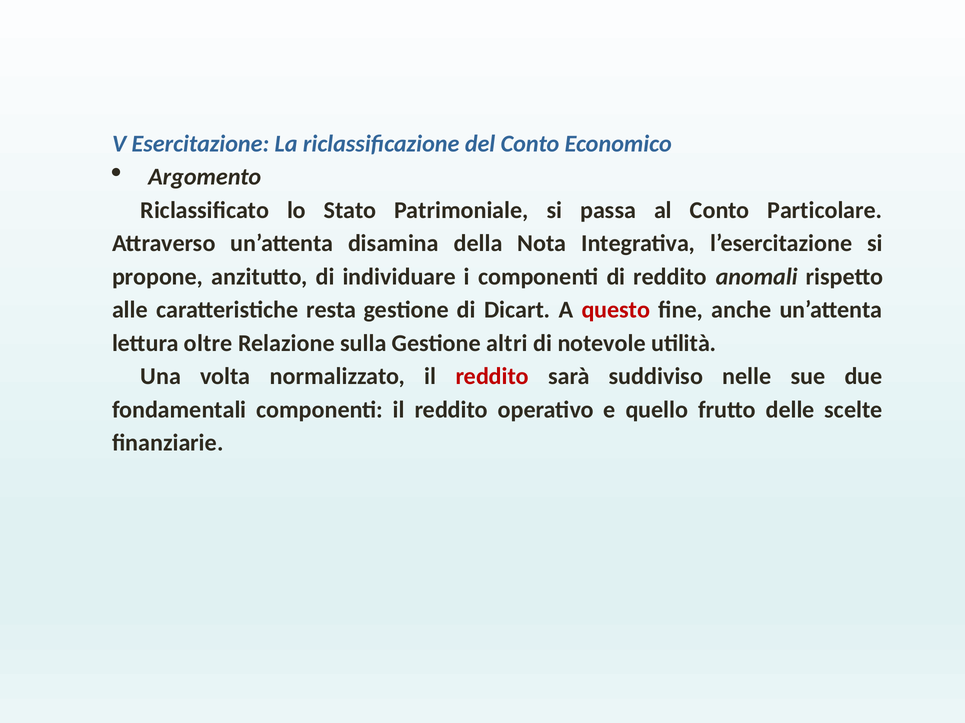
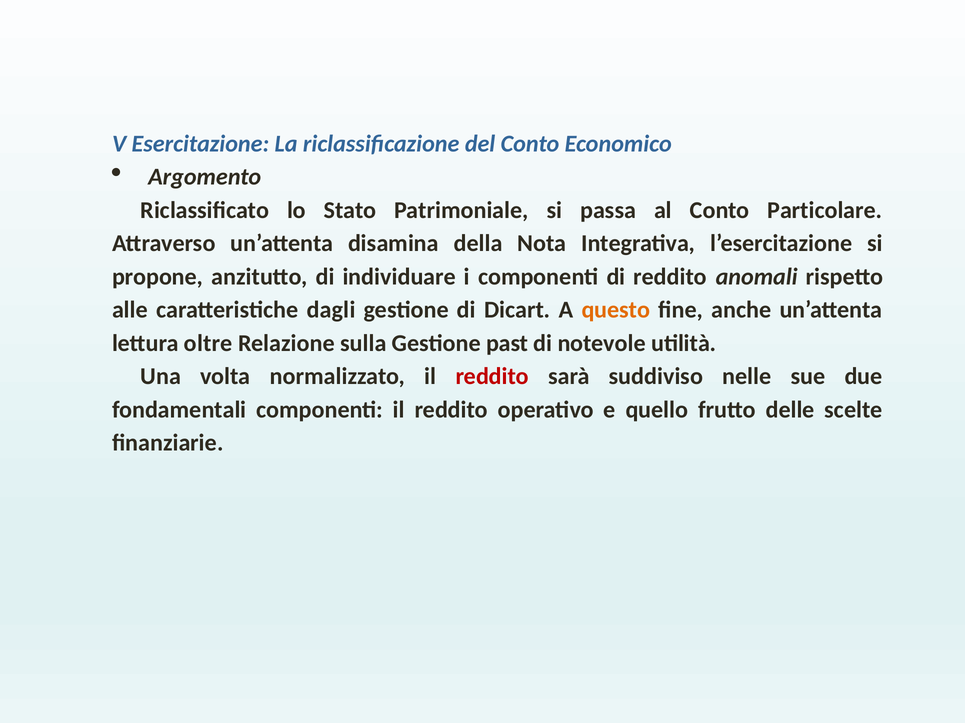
resta: resta -> dagli
questo colour: red -> orange
altri: altri -> past
